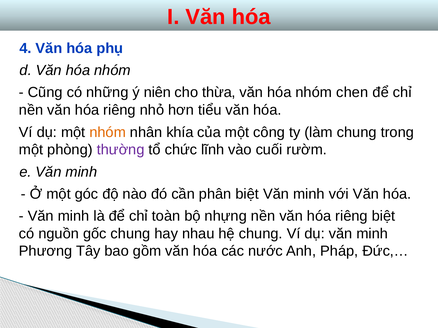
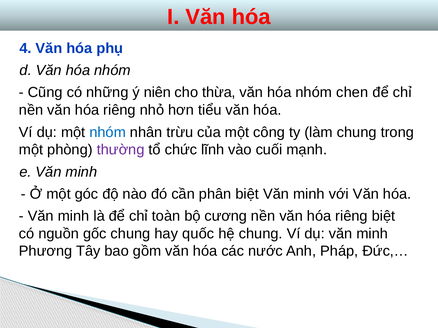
nhóm at (108, 132) colour: orange -> blue
khía: khía -> trừu
rườm: rườm -> mạnh
nhựng: nhựng -> cương
nhau: nhau -> quốc
